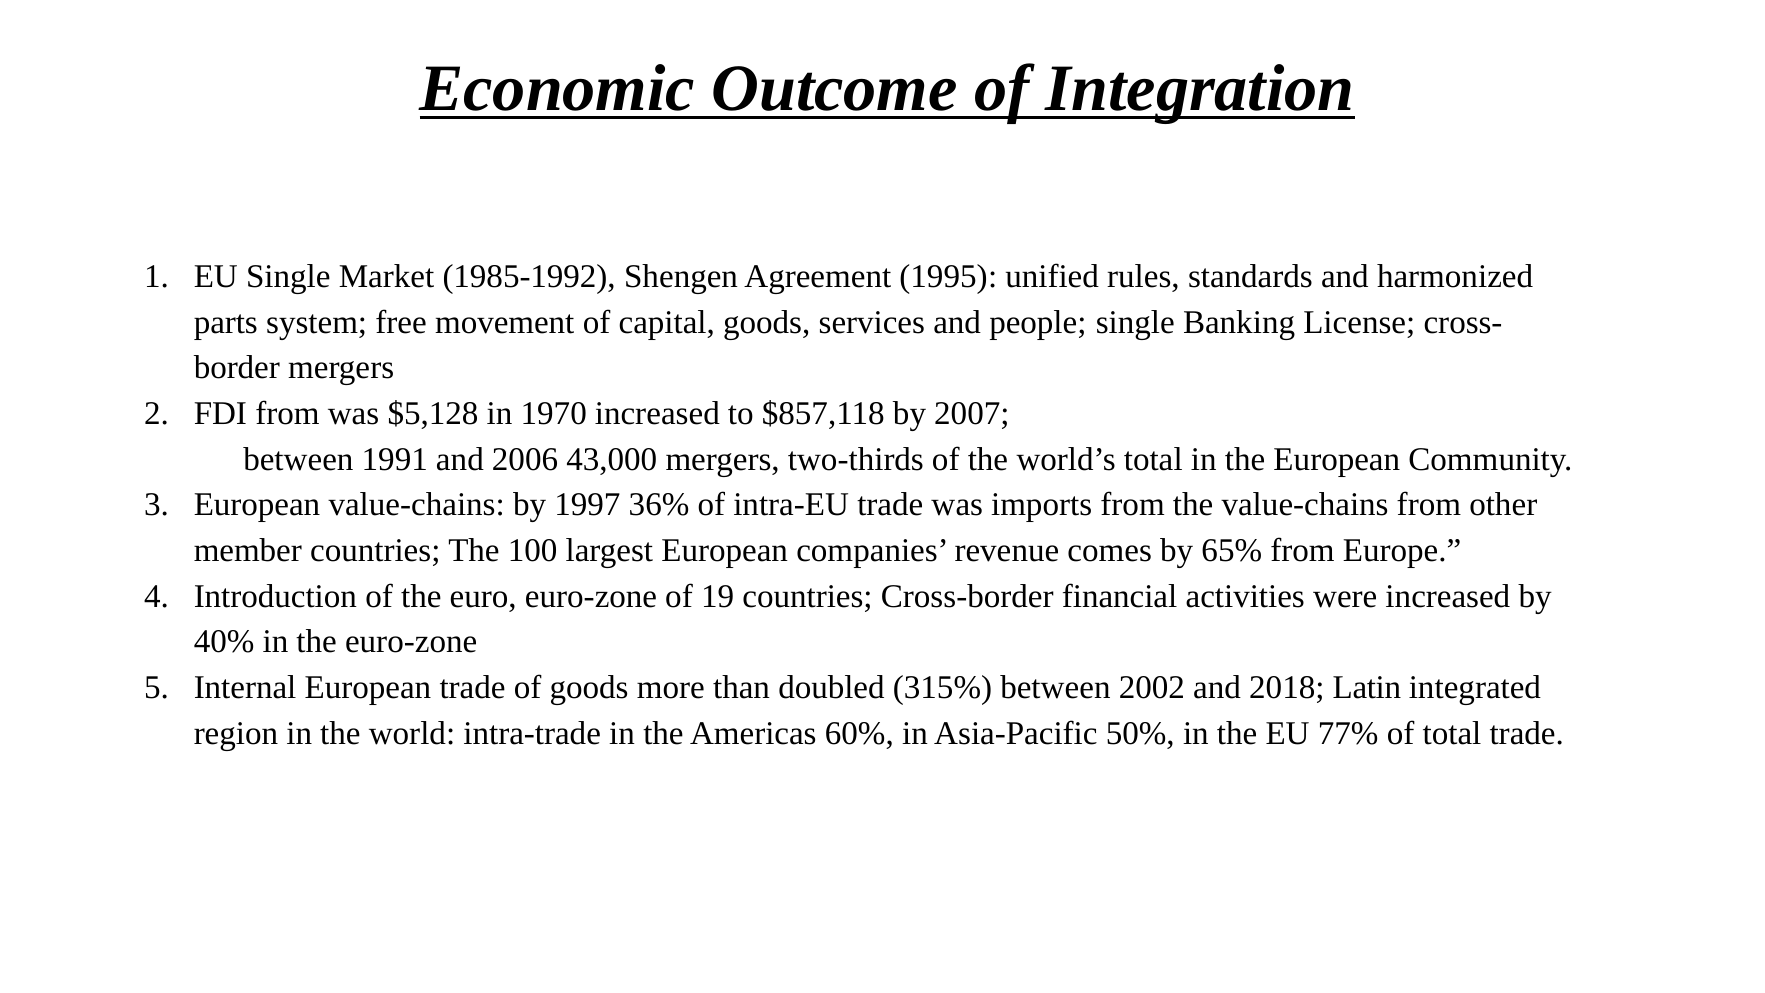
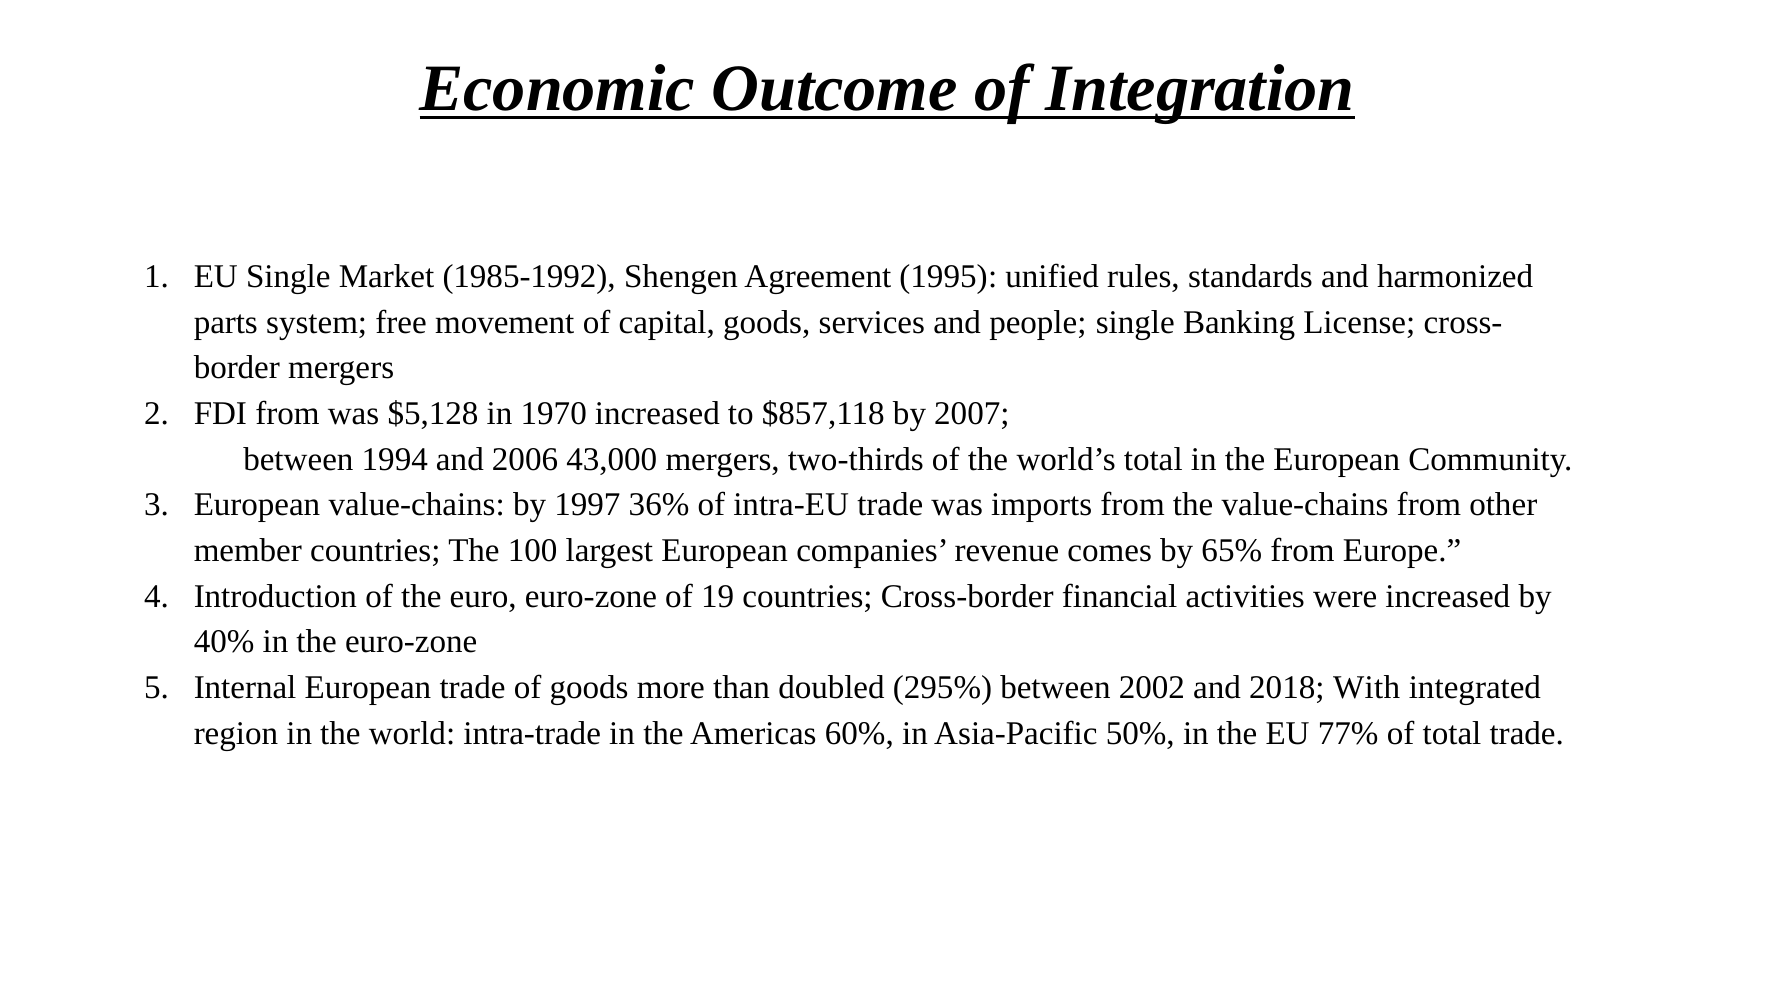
1991: 1991 -> 1994
315%: 315% -> 295%
Latin: Latin -> With
